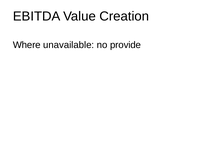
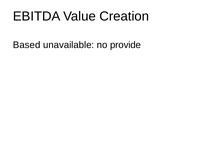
Where: Where -> Based
